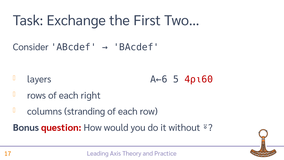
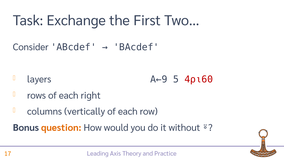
A←6: A←6 -> A←9
stranding: stranding -> vertically
question colour: red -> orange
